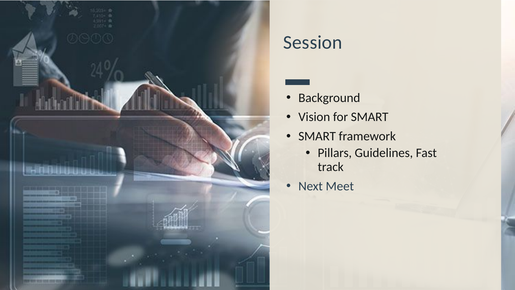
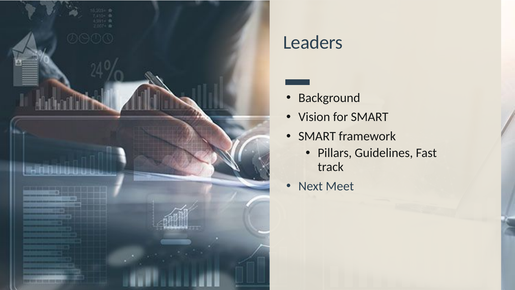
Session: Session -> Leaders
